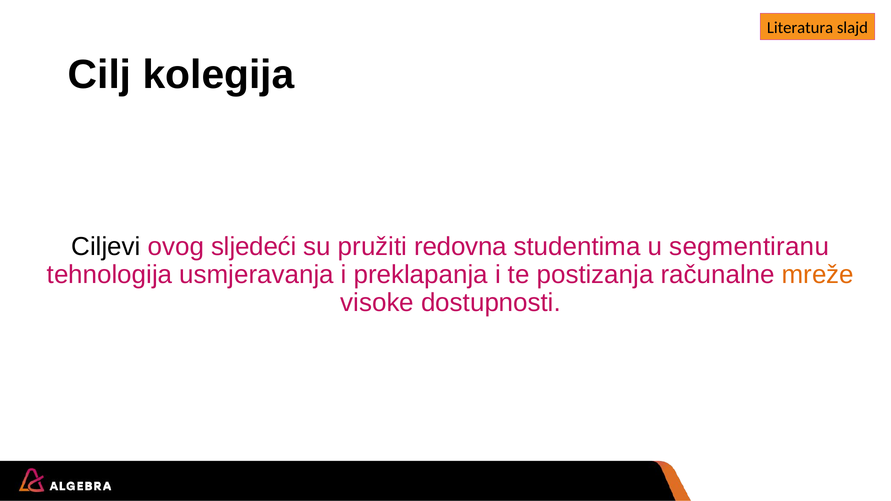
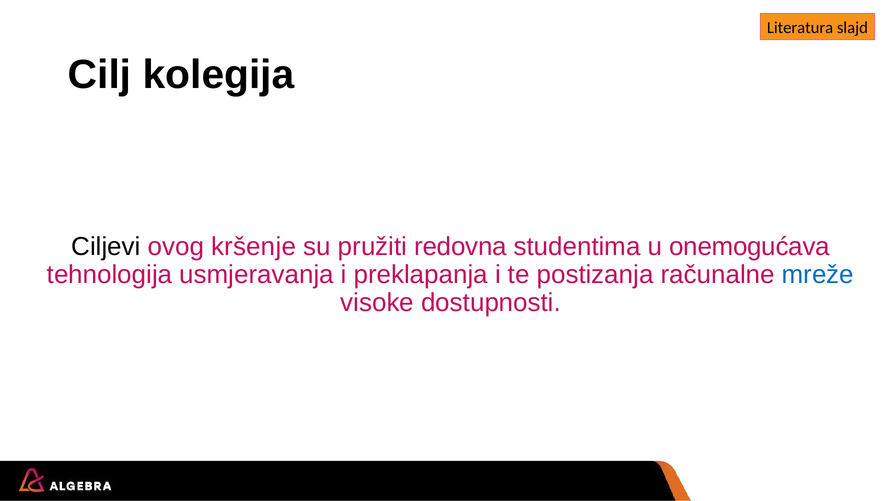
sljedeći: sljedeći -> kršenje
segmentiranu: segmentiranu -> onemogućava
mreže colour: orange -> blue
